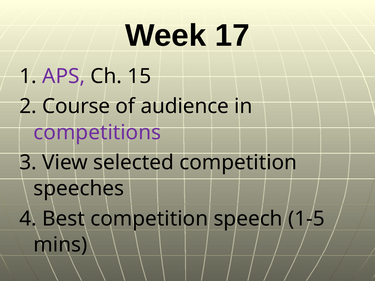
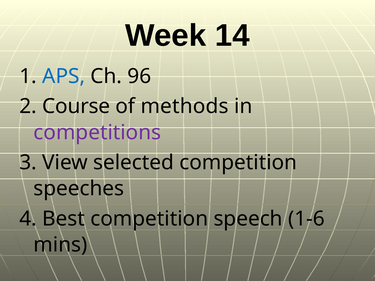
17: 17 -> 14
APS colour: purple -> blue
15: 15 -> 96
audience: audience -> methods
1-5: 1-5 -> 1-6
